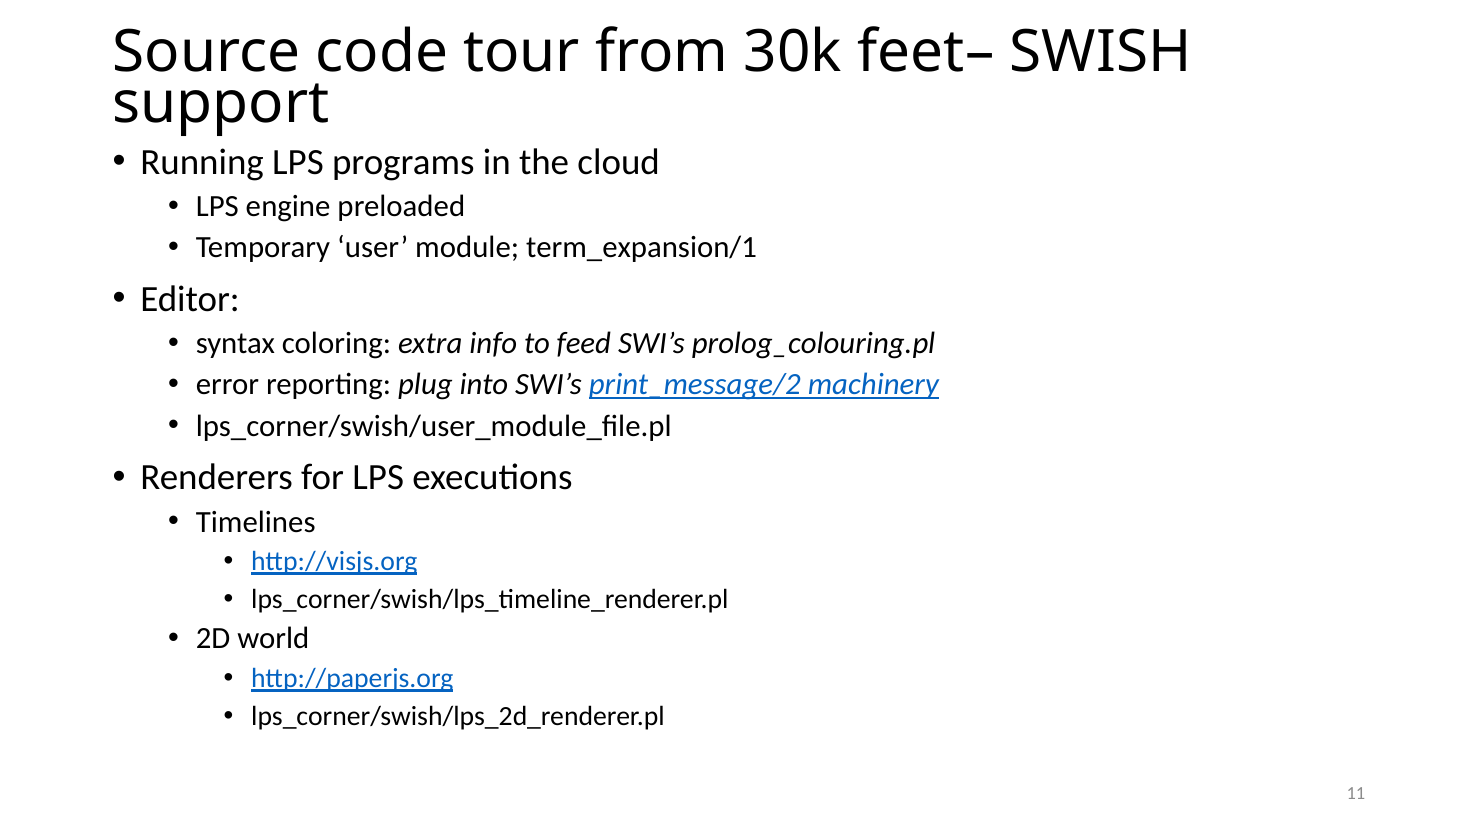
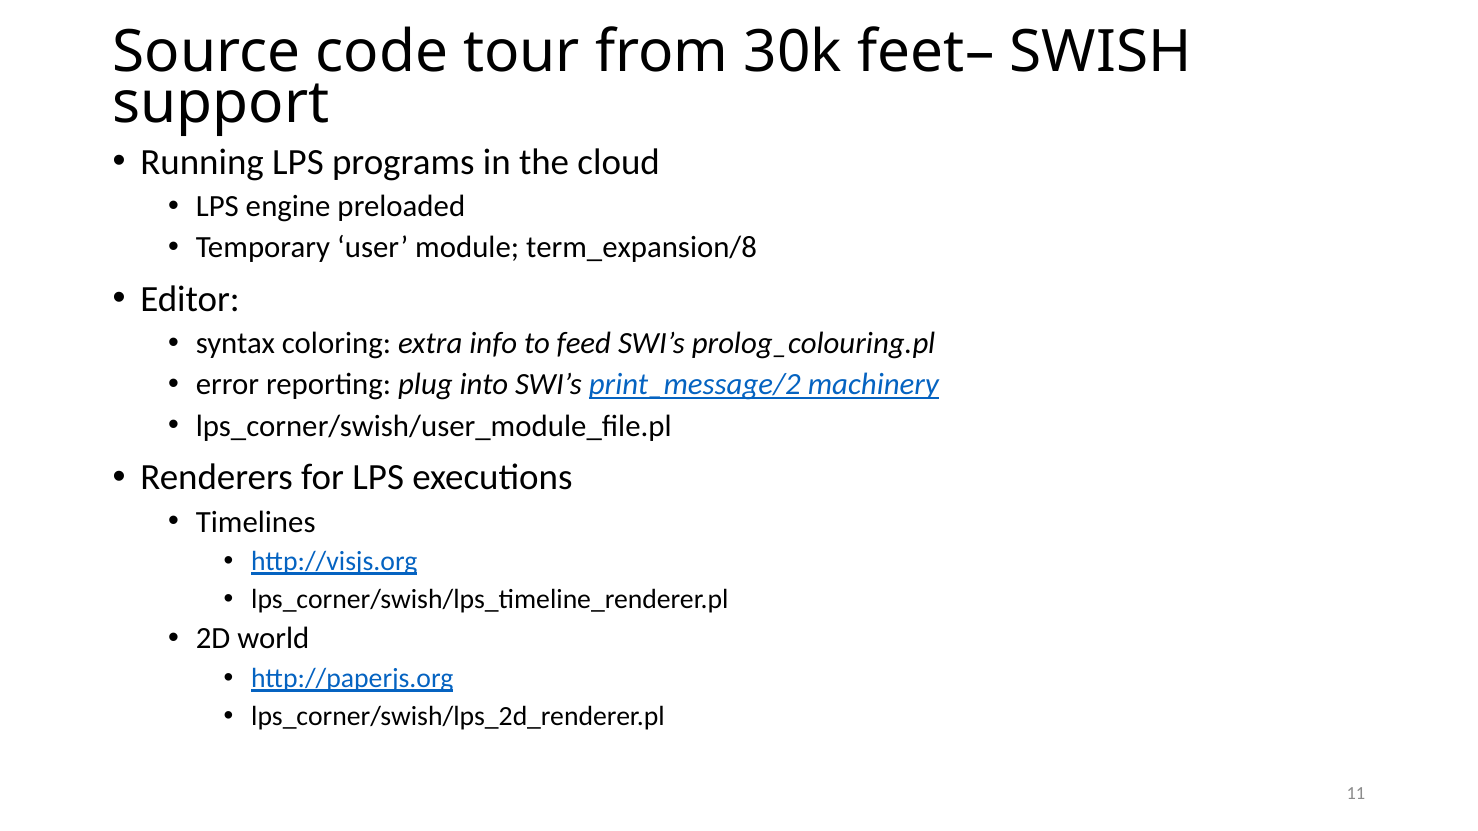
term_expansion/1: term_expansion/1 -> term_expansion/8
